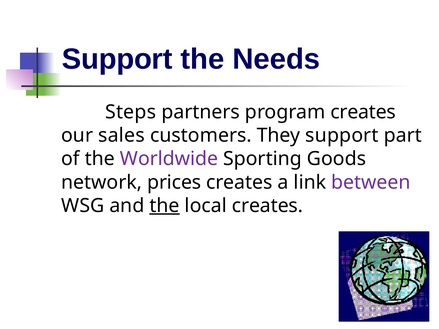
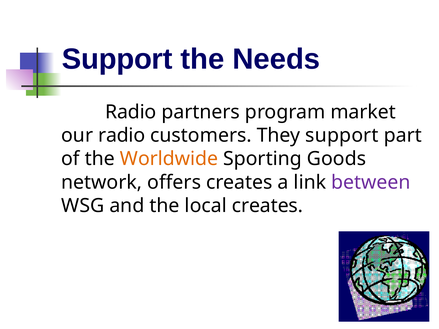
Steps at (131, 112): Steps -> Radio
program creates: creates -> market
our sales: sales -> radio
Worldwide colour: purple -> orange
prices: prices -> offers
the at (165, 206) underline: present -> none
